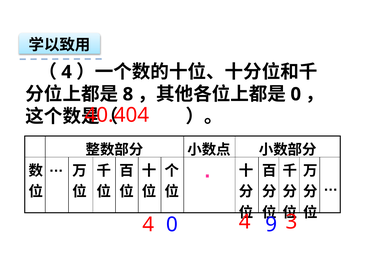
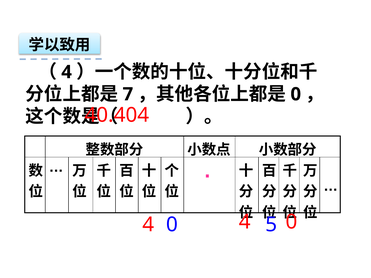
8: 8 -> 7
9: 9 -> 5
4 3: 3 -> 0
